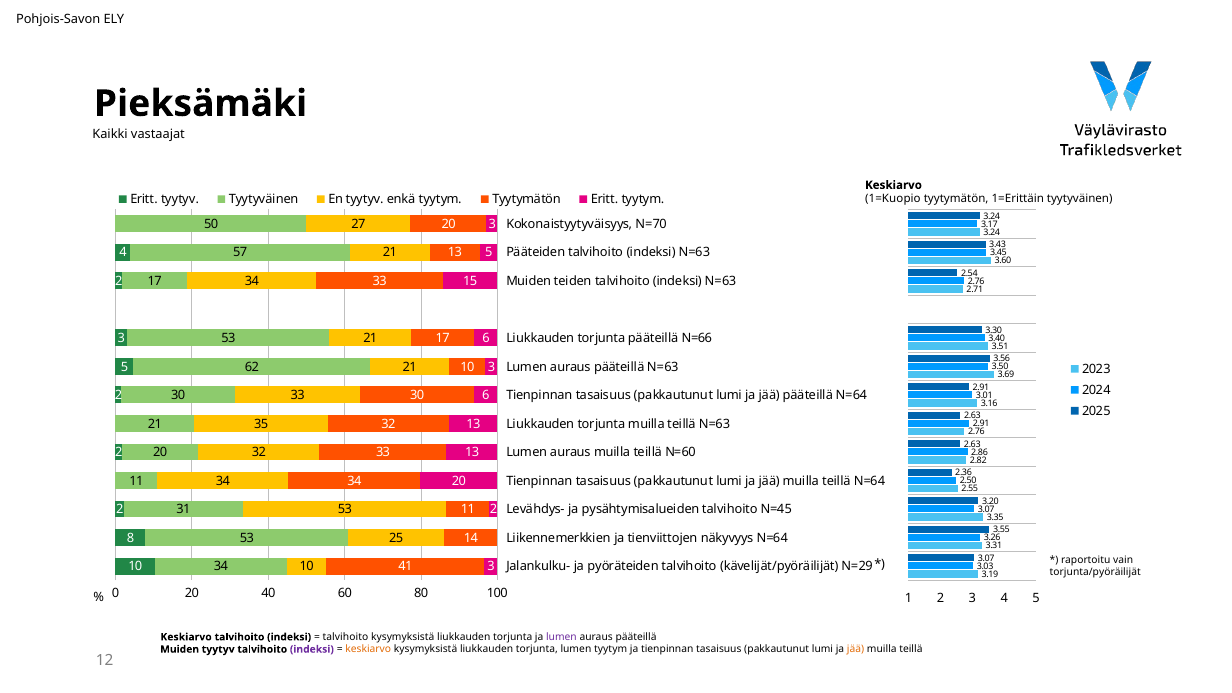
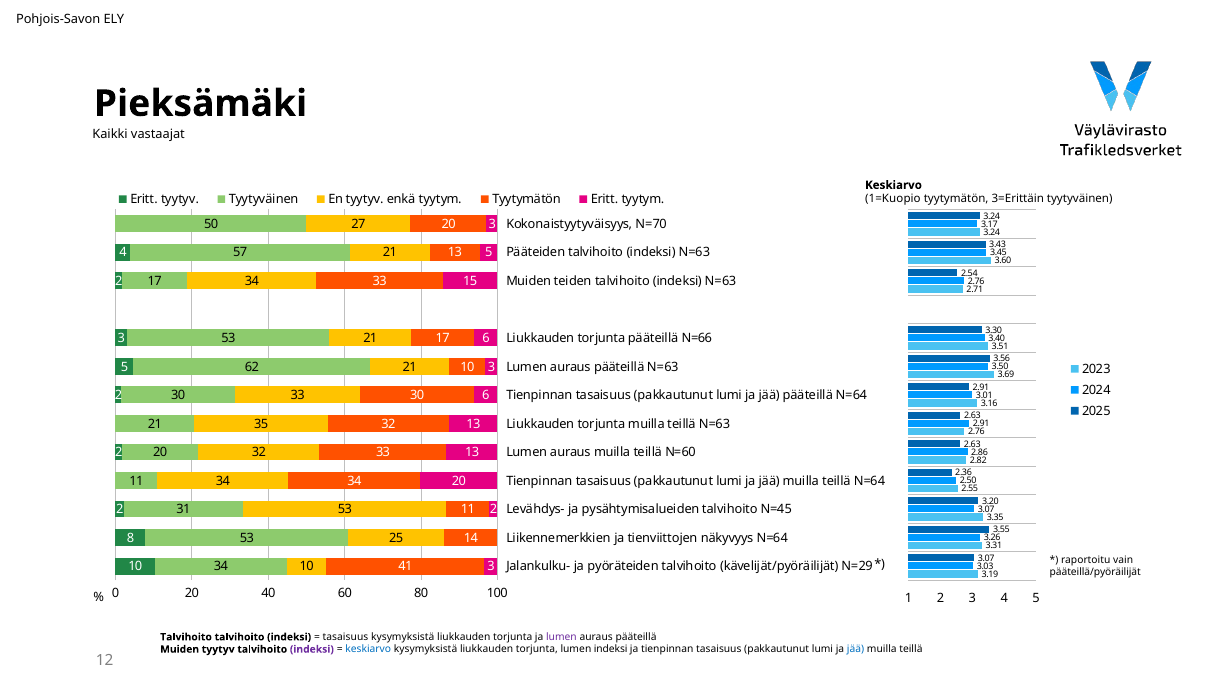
1=Erittäin: 1=Erittäin -> 3=Erittäin
torjunta/pyöräilijät: torjunta/pyöräilijät -> pääteillä/pyöräilijät
Keskiarvo at (186, 637): Keskiarvo -> Talvihoito
talvihoito at (345, 637): talvihoito -> tasaisuus
keskiarvo at (368, 649) colour: orange -> blue
lumen tyytym: tyytym -> indeksi
jää at (856, 649) colour: orange -> blue
